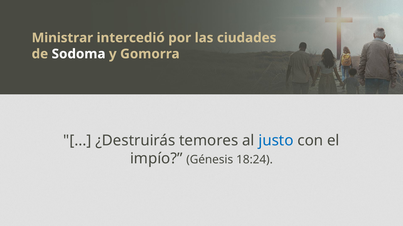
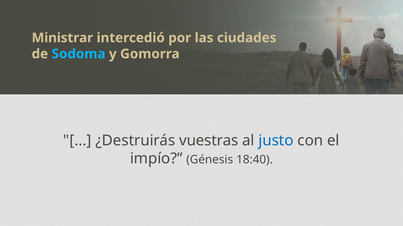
Sodoma colour: white -> light blue
temores: temores -> vuestras
18:24: 18:24 -> 18:40
